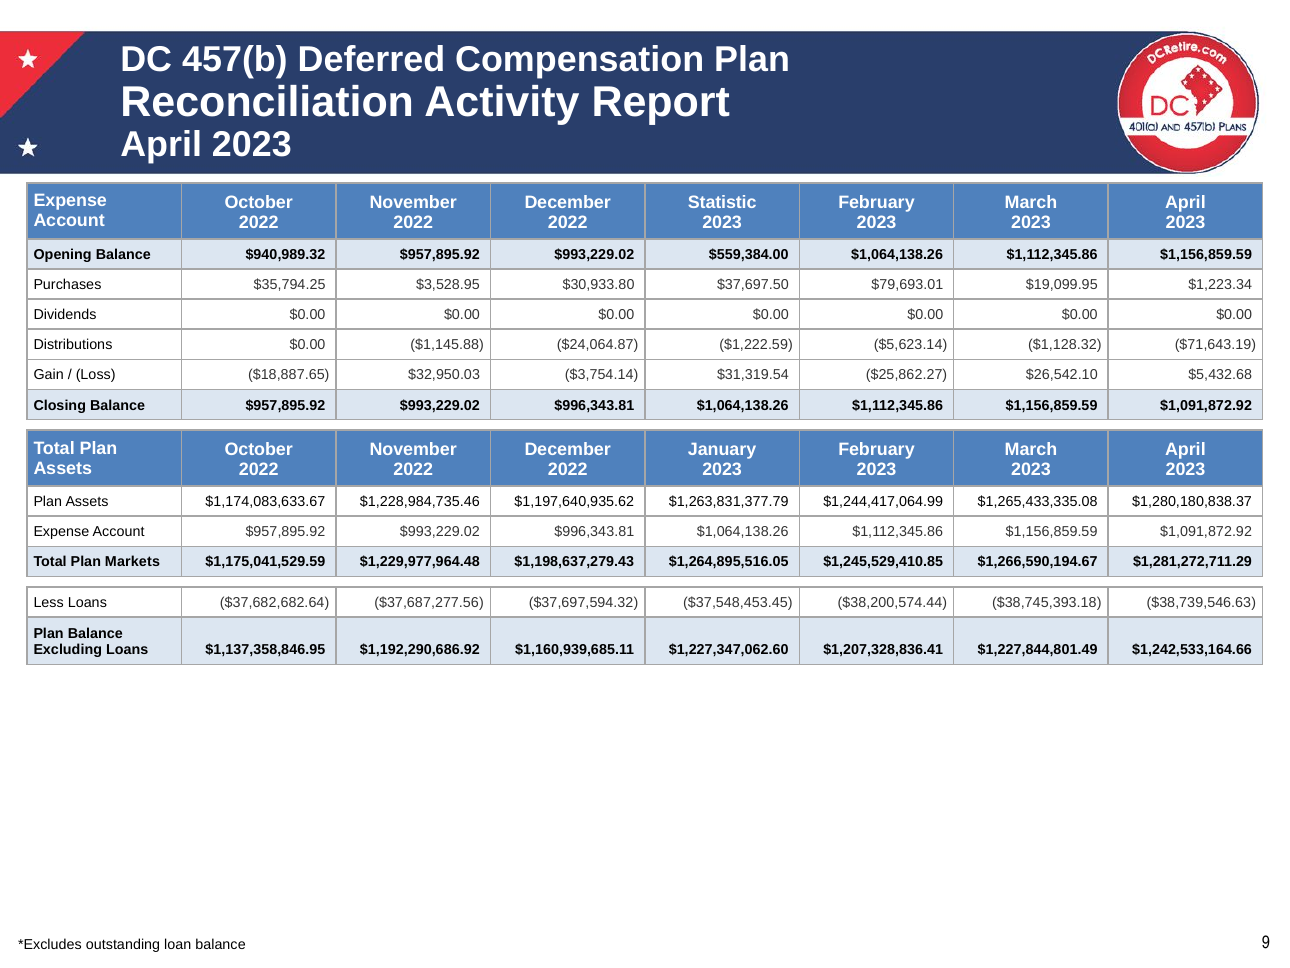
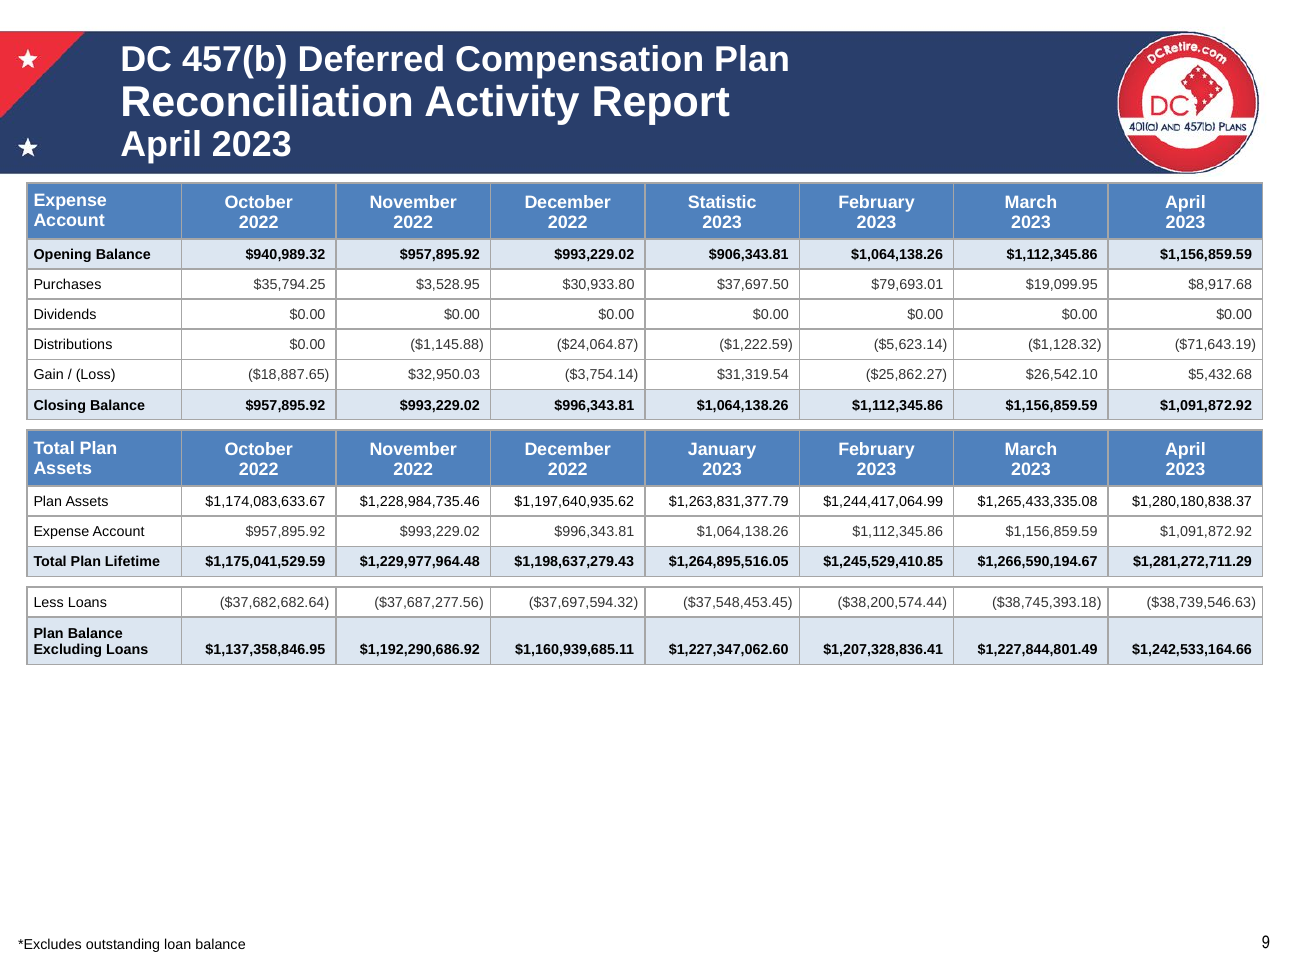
$559,384.00: $559,384.00 -> $906,343.81
$1,223.34: $1,223.34 -> $8,917.68
Markets: Markets -> Lifetime
